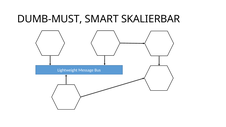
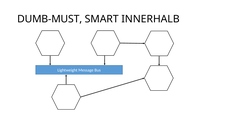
SKALIERBAR: SKALIERBAR -> INNERHALB
